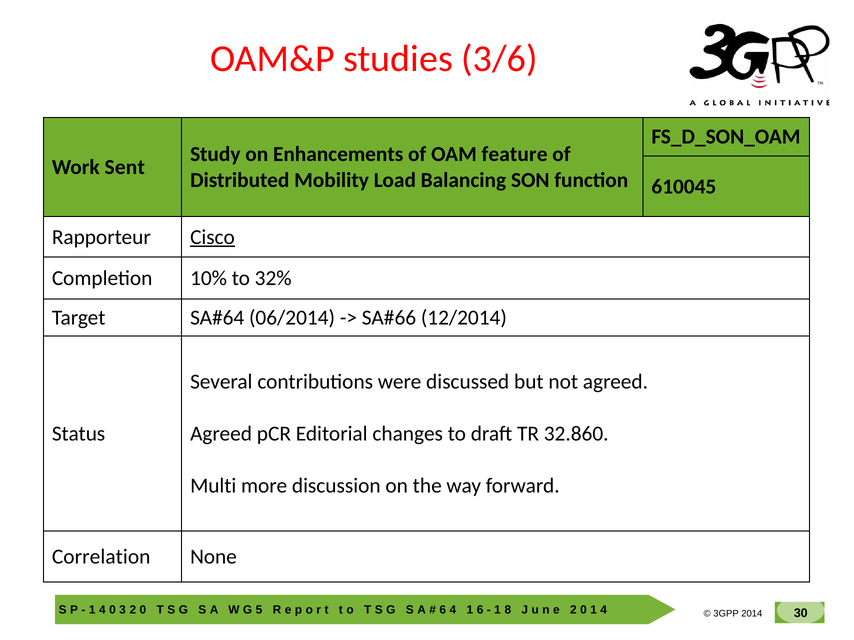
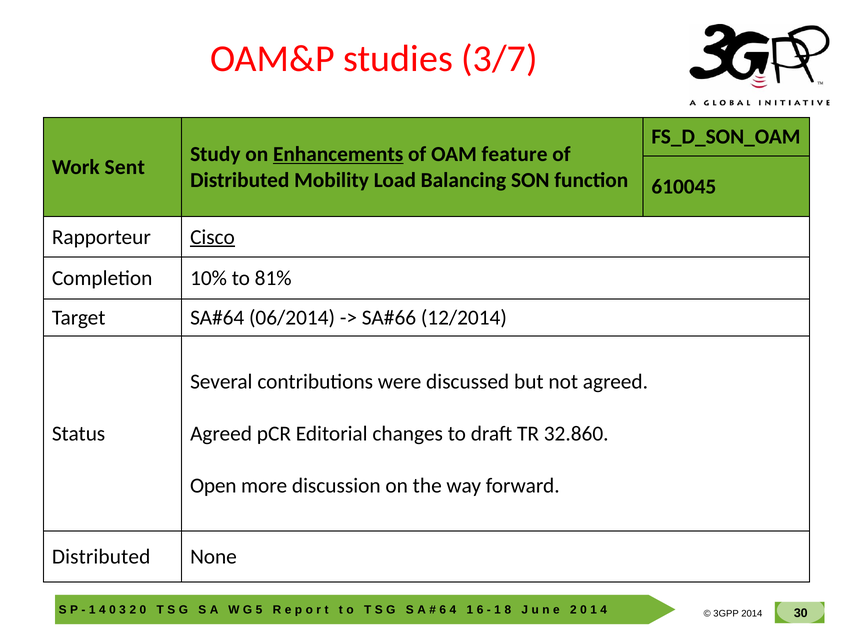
3/6: 3/6 -> 3/7
Enhancements underline: none -> present
32%: 32% -> 81%
Multi: Multi -> Open
Correlation at (101, 557): Correlation -> Distributed
